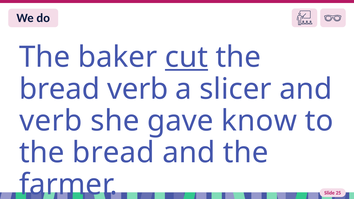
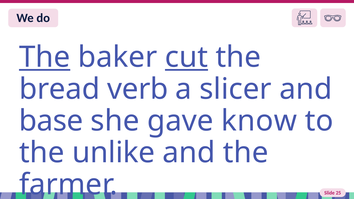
The at (45, 57) underline: none -> present
verb at (51, 121): verb -> base
bread at (113, 153): bread -> unlike
